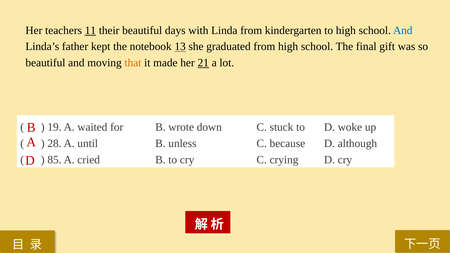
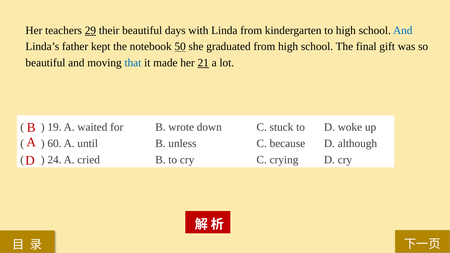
11: 11 -> 29
13: 13 -> 50
that colour: orange -> blue
28: 28 -> 60
85: 85 -> 24
